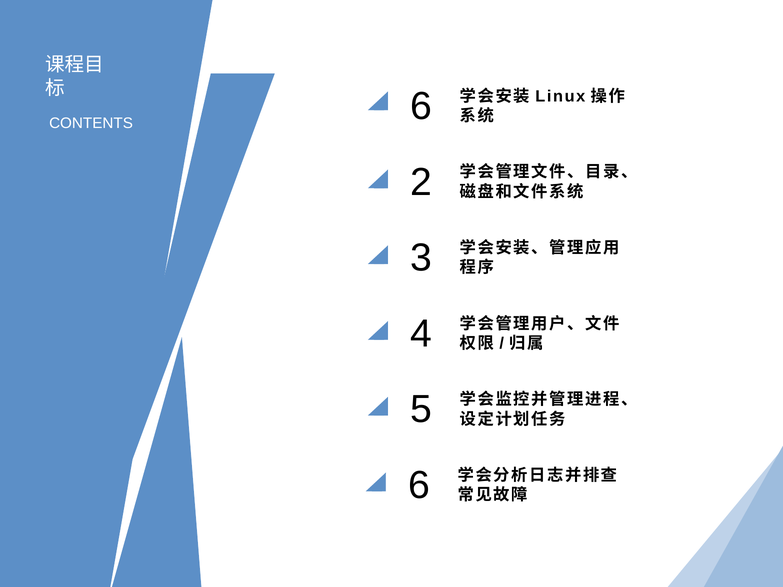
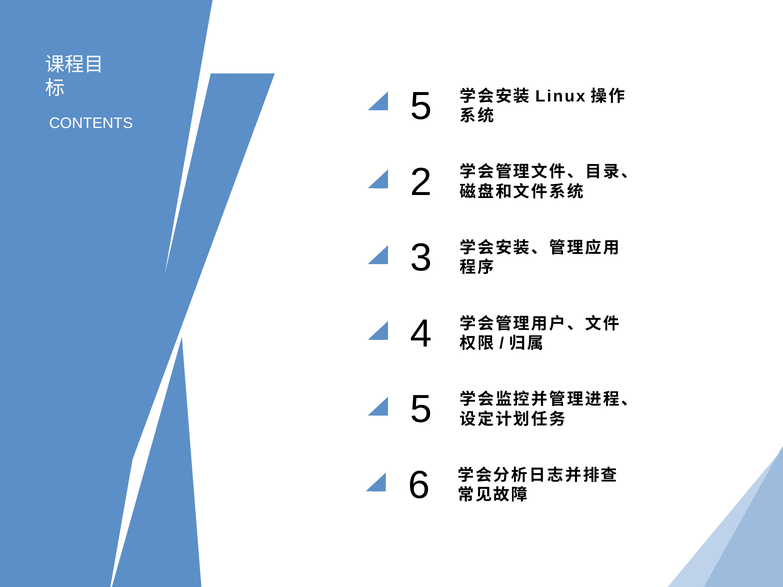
CONTENTS 6: 6 -> 5
